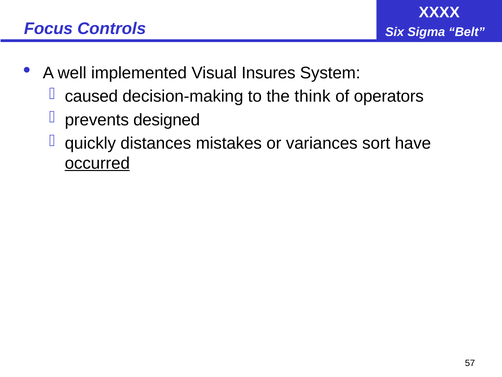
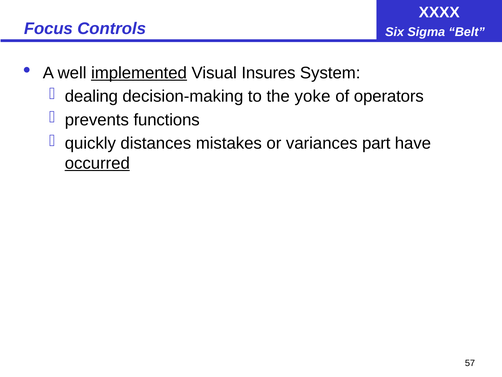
implemented underline: none -> present
caused: caused -> dealing
think: think -> yoke
designed: designed -> functions
sort: sort -> part
